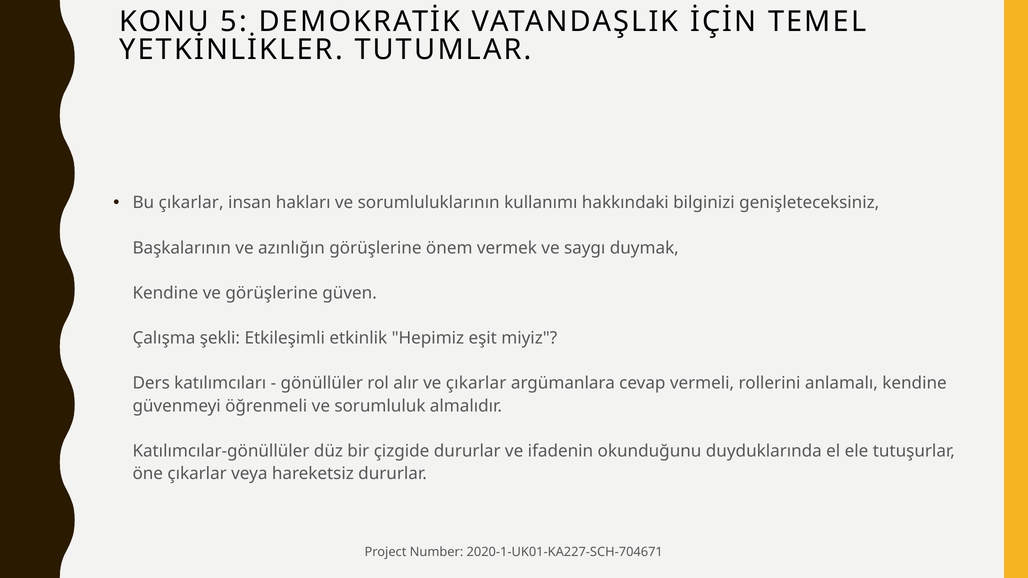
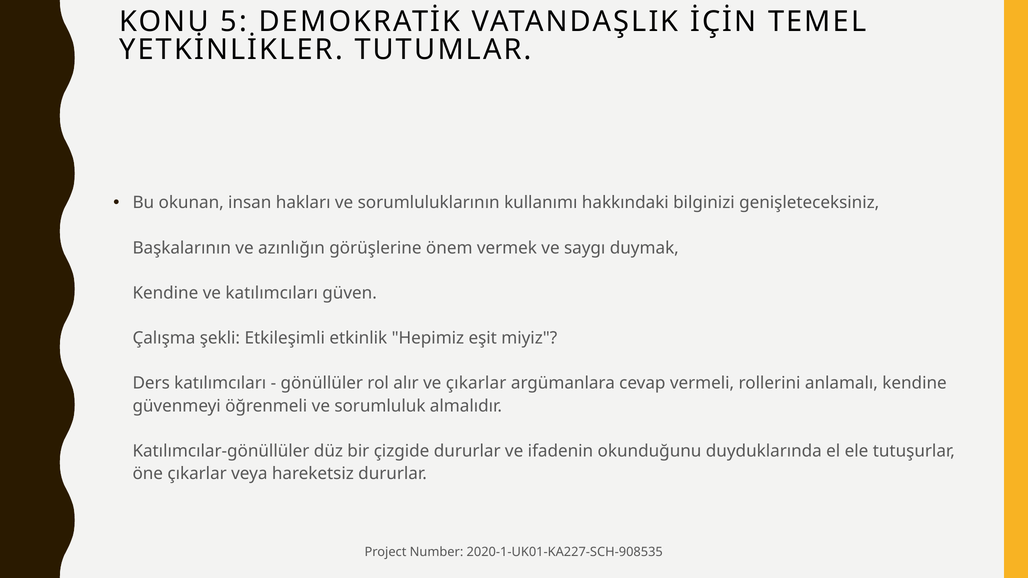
Bu çıkarlar: çıkarlar -> okunan
ve görüşlerine: görüşlerine -> katılımcıları
2020-1-UK01-KA227-SCH-704671: 2020-1-UK01-KA227-SCH-704671 -> 2020-1-UK01-KA227-SCH-908535
